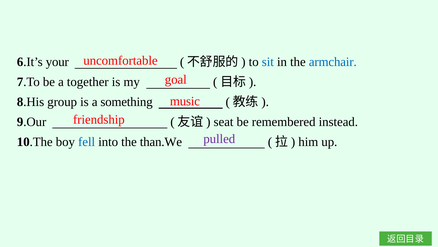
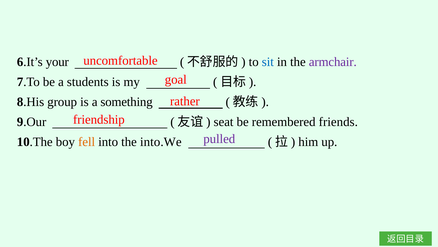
armchair colour: blue -> purple
together: together -> students
music: music -> rather
instead: instead -> friends
fell colour: blue -> orange
than.We: than.We -> into.We
